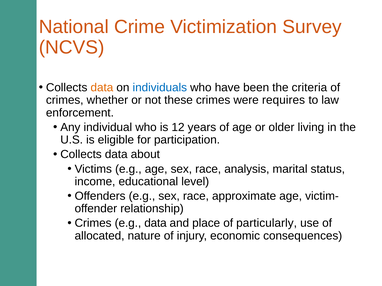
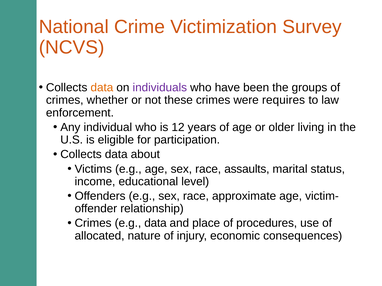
individuals colour: blue -> purple
criteria: criteria -> groups
analysis: analysis -> assaults
particularly: particularly -> procedures
